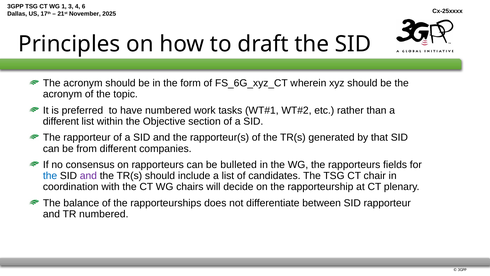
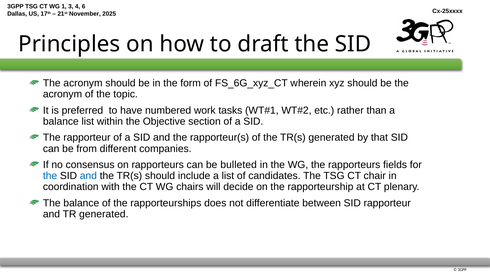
different at (61, 121): different -> balance
and at (88, 176) colour: purple -> blue
TR numbered: numbered -> generated
